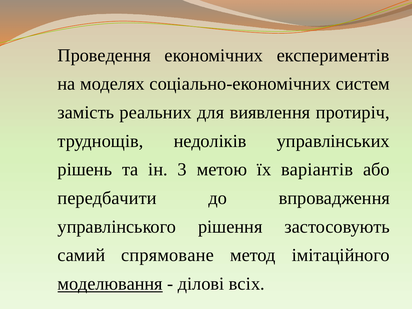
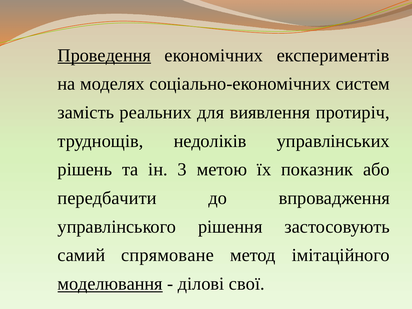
Проведення underline: none -> present
варіантів: варіантів -> показник
всіх: всіх -> свої
